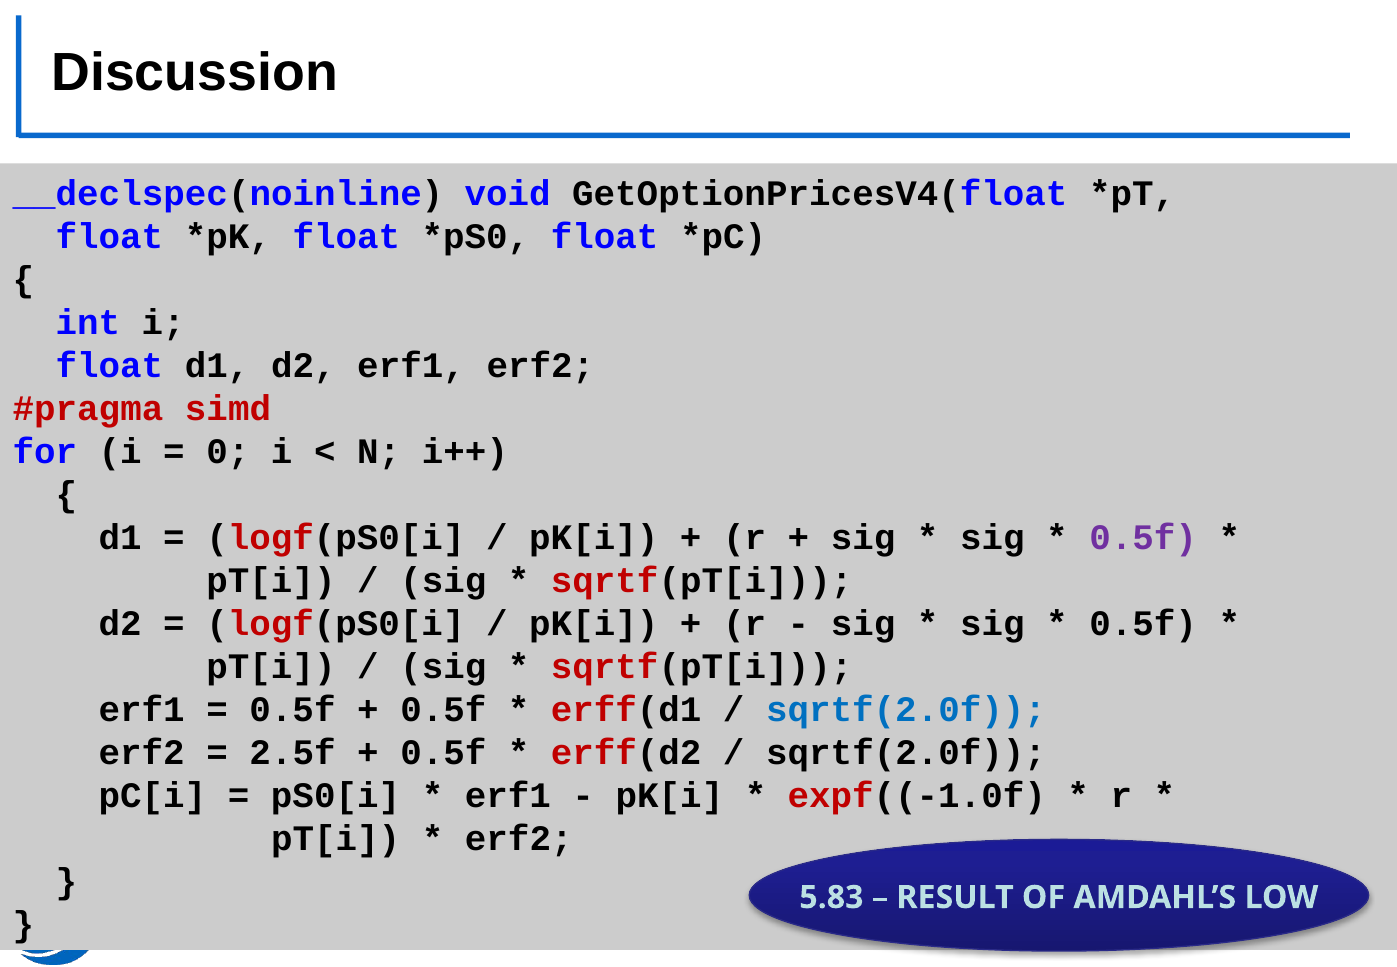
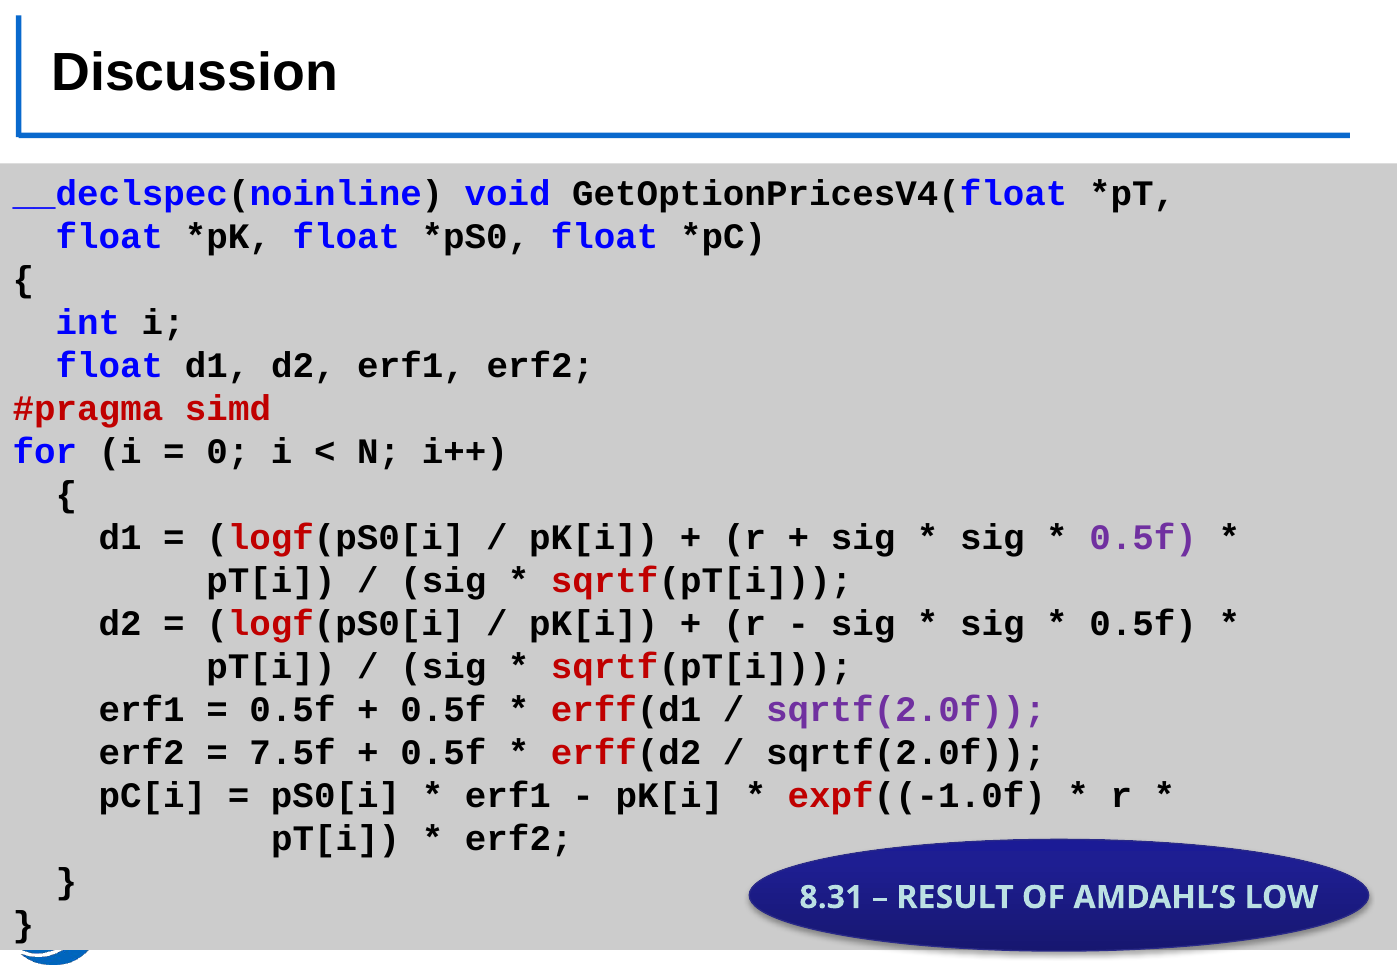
sqrtf(2.0f at (906, 710) colour: blue -> purple
2.5f: 2.5f -> 7.5f
5.83: 5.83 -> 8.31
